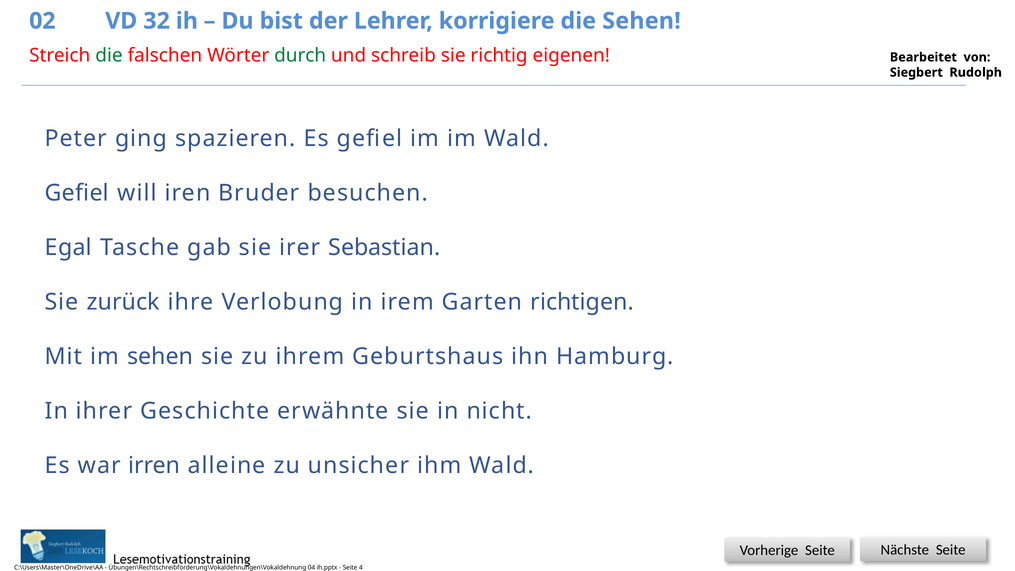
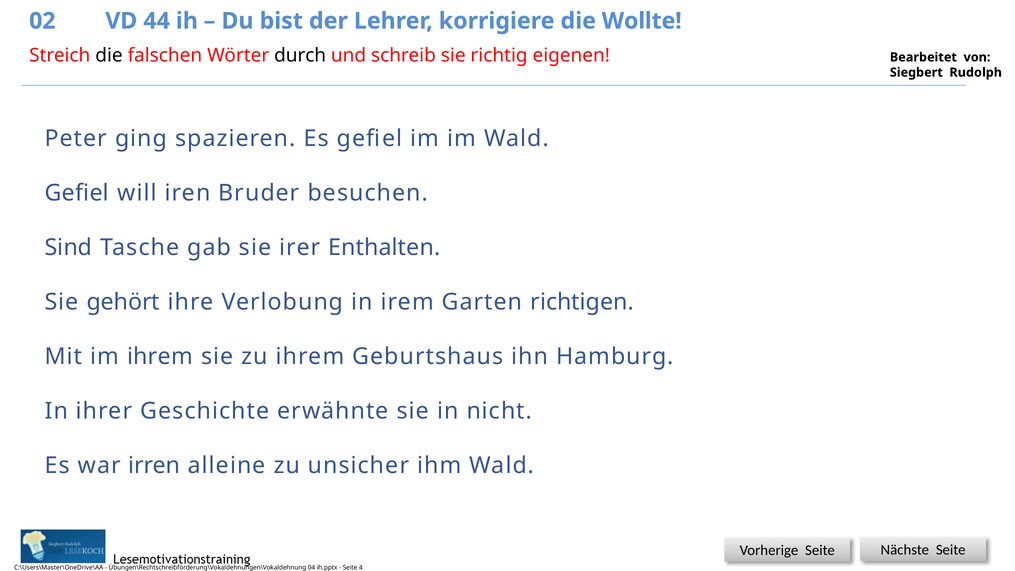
32: 32 -> 44
die Sehen: Sehen -> Wollte
die at (109, 55) colour: green -> black
durch colour: green -> black
Egal: Egal -> Sind
Sebastian: Sebastian -> Enthalten
zurück: zurück -> gehört
im sehen: sehen -> ihrem
